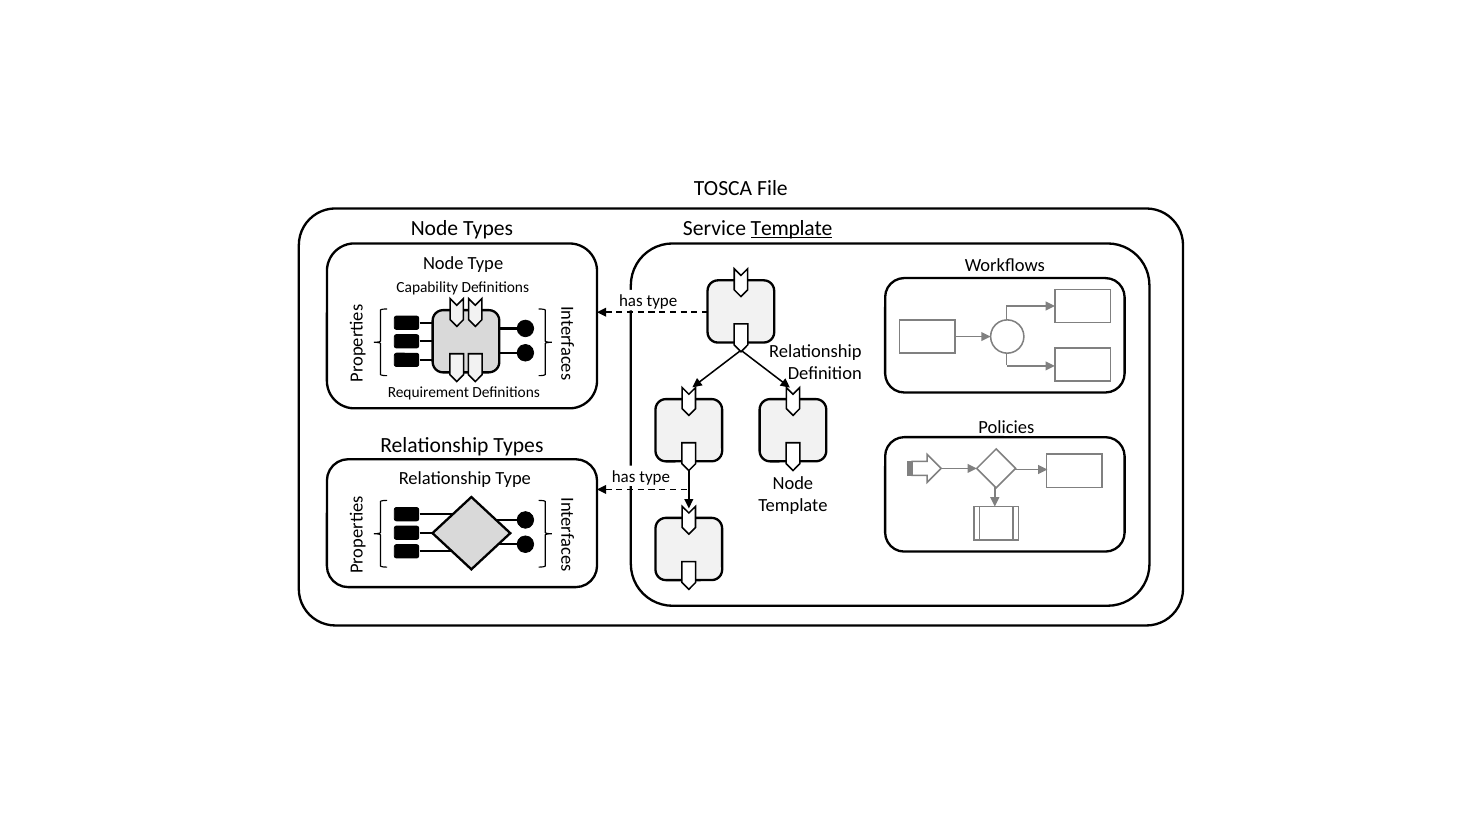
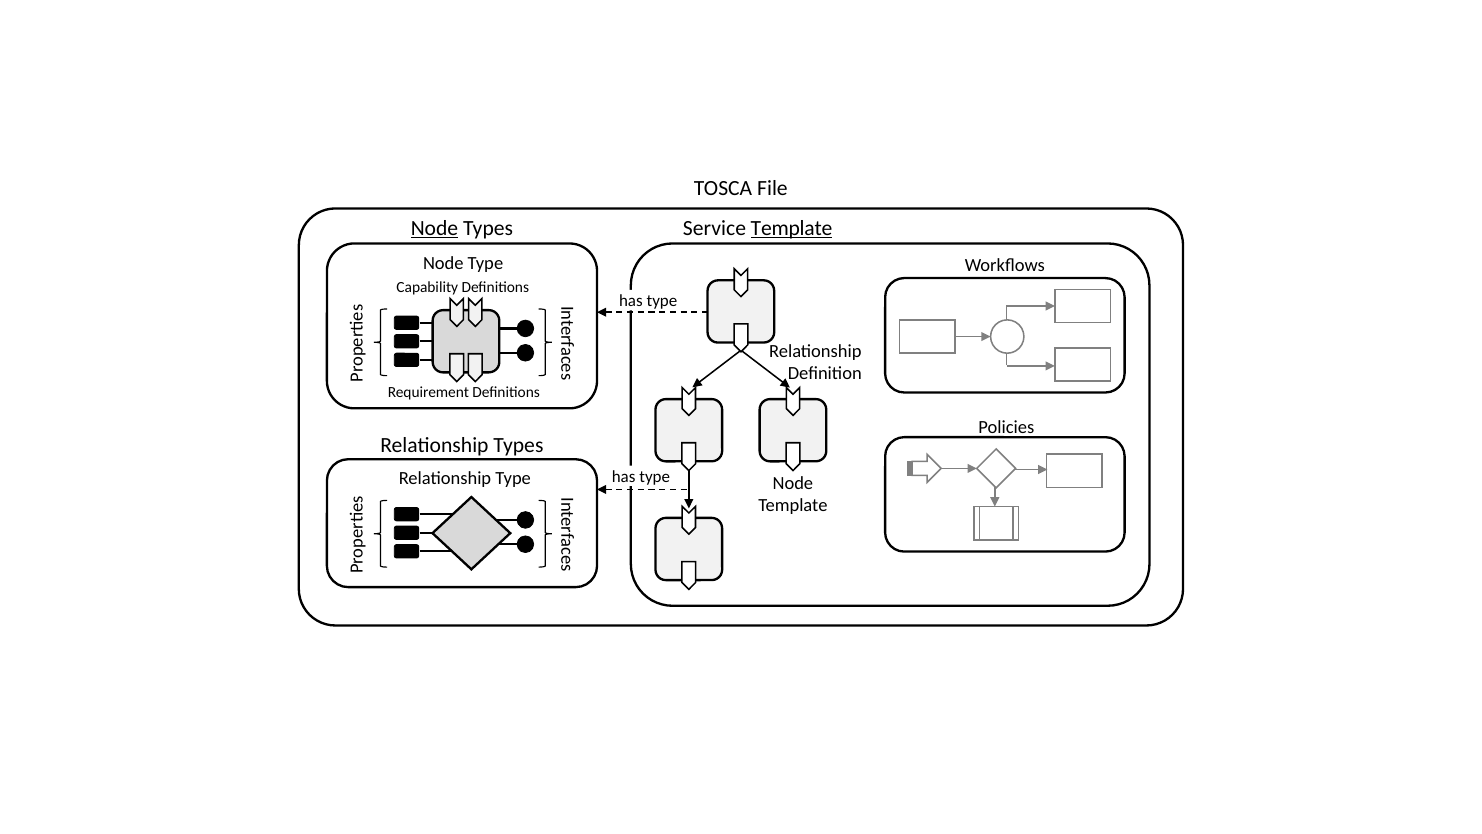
Node at (434, 228) underline: none -> present
